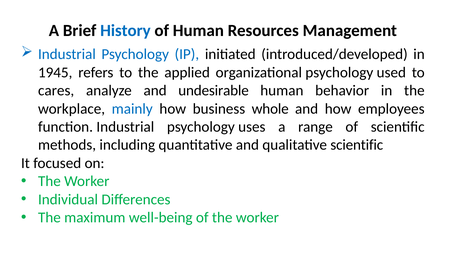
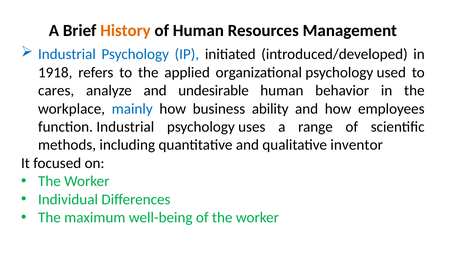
History colour: blue -> orange
1945: 1945 -> 1918
whole: whole -> ability
qualitative scientific: scientific -> inventor
